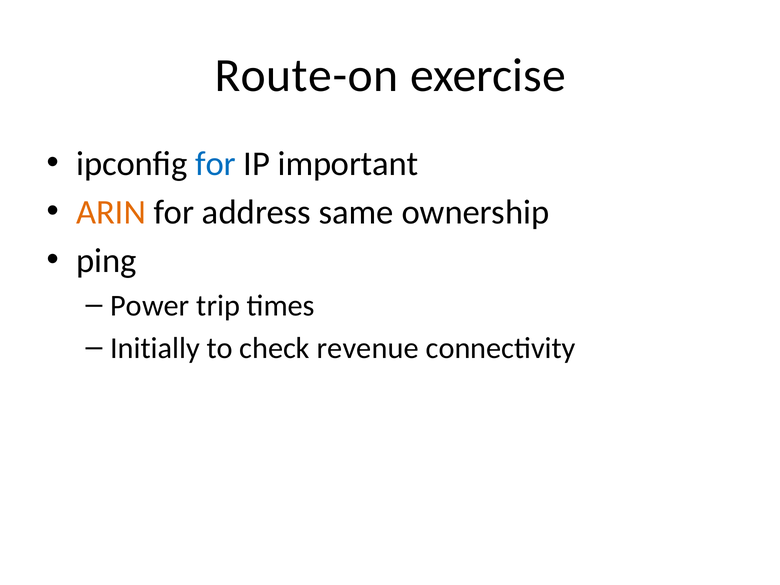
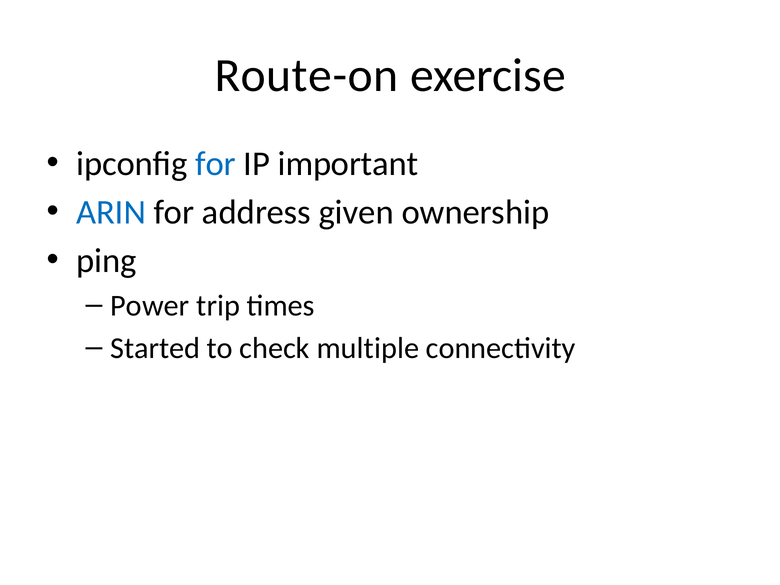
ARIN colour: orange -> blue
same: same -> given
Initially: Initially -> Started
revenue: revenue -> multiple
